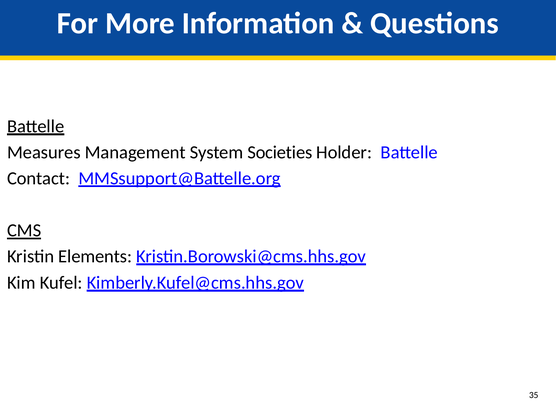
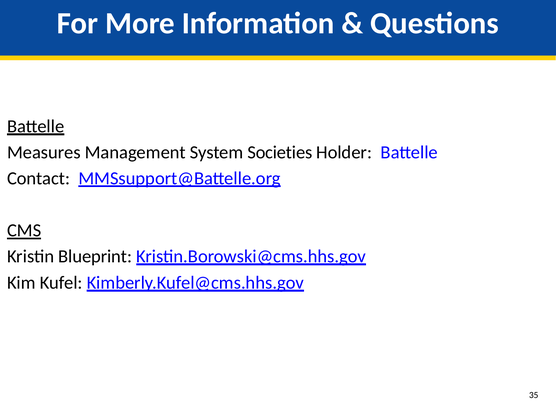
Elements: Elements -> Blueprint
